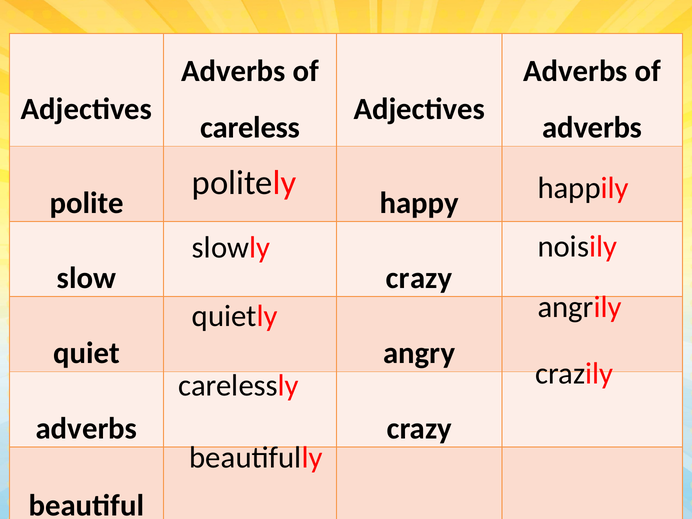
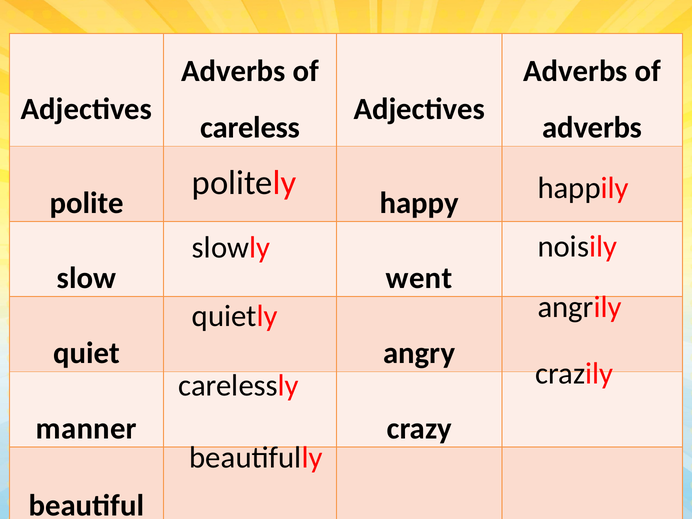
slow crazy: crazy -> went
adverbs at (86, 429): adverbs -> manner
